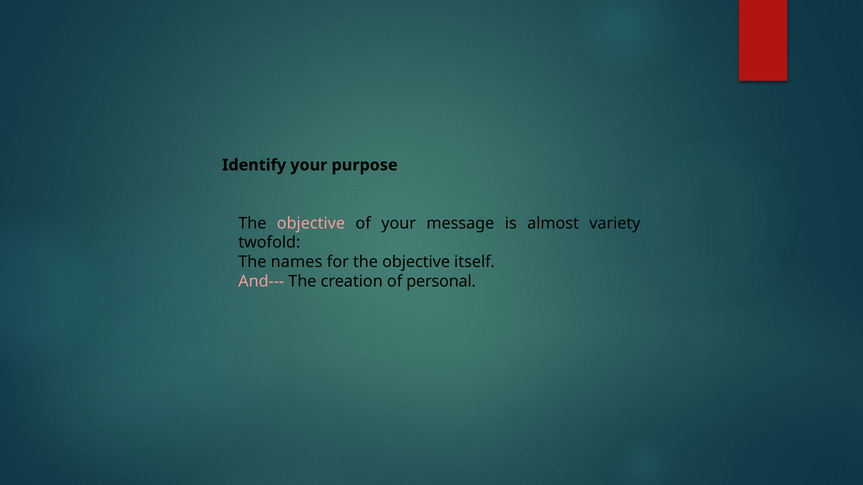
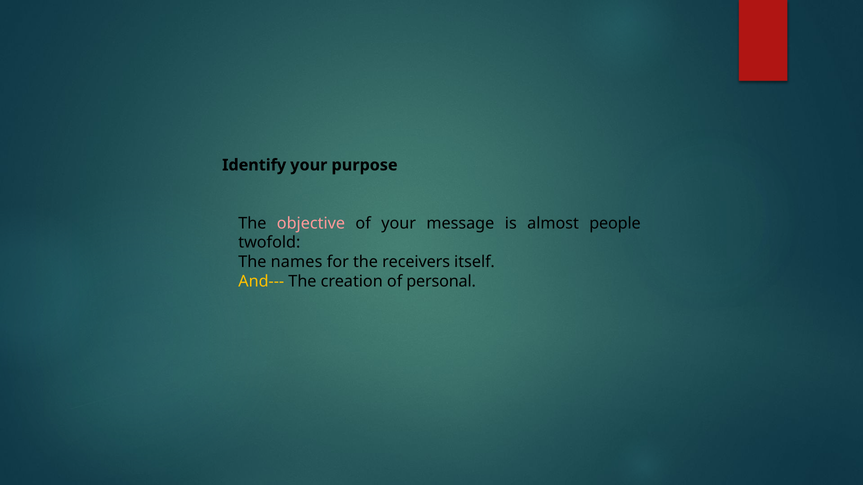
variety: variety -> people
for the objective: objective -> receivers
And--- colour: pink -> yellow
